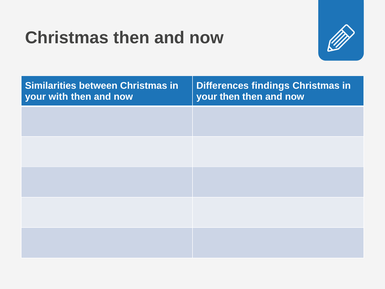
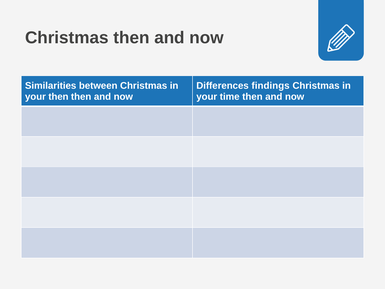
your with: with -> then
your then: then -> time
